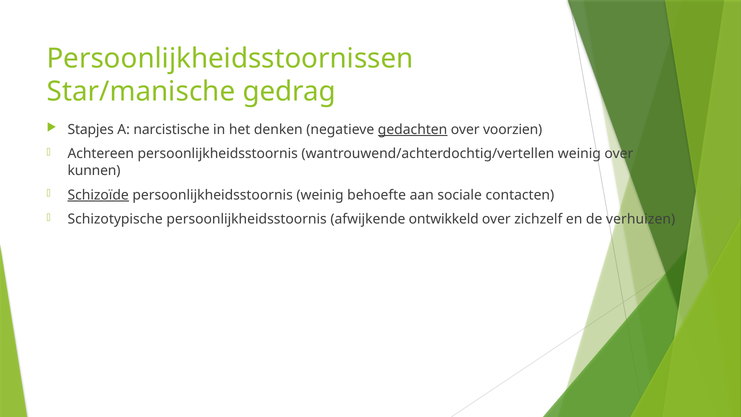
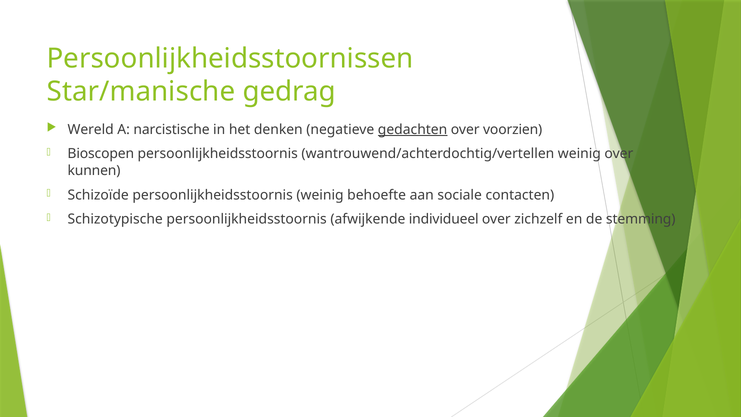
Stapjes: Stapjes -> Wereld
Achtereen: Achtereen -> Bioscopen
Schizoïde underline: present -> none
ontwikkeld: ontwikkeld -> individueel
verhuizen: verhuizen -> stemming
